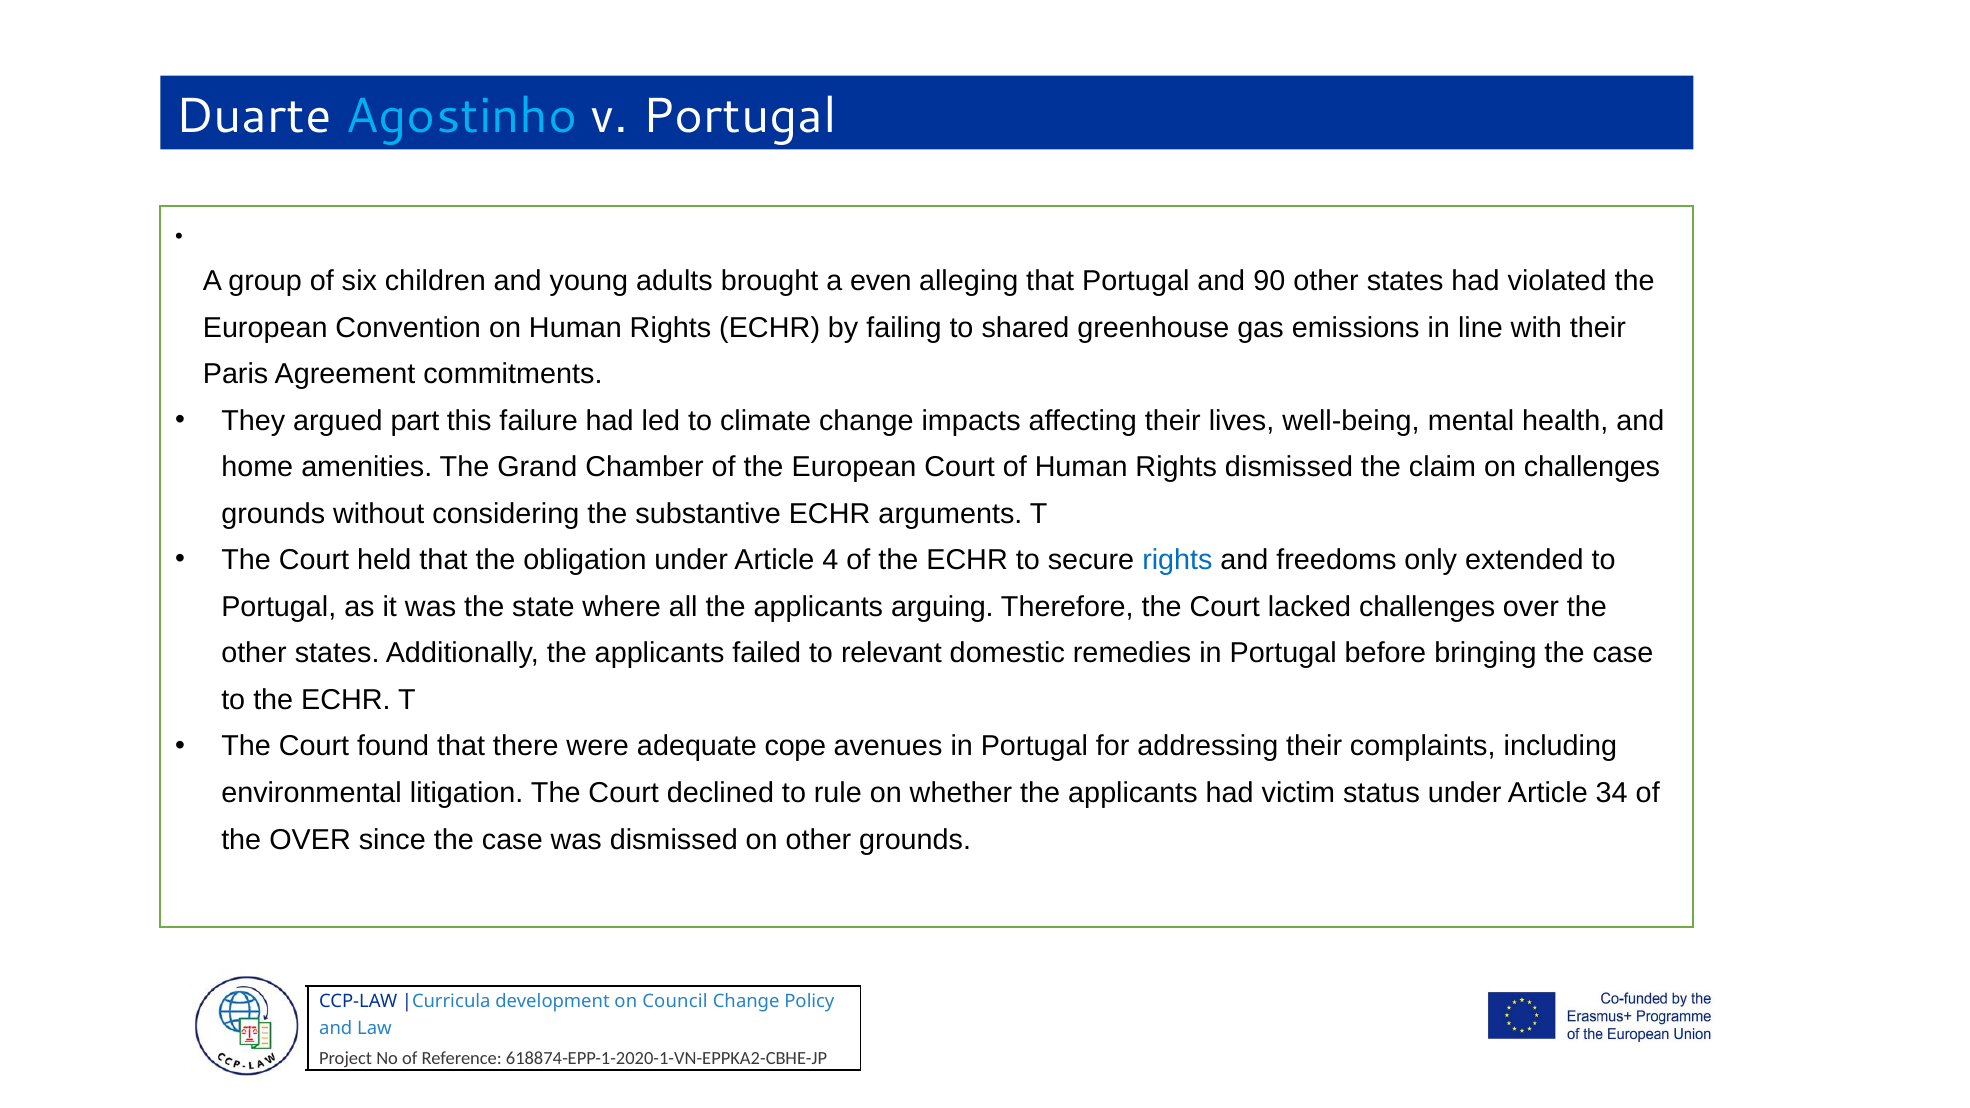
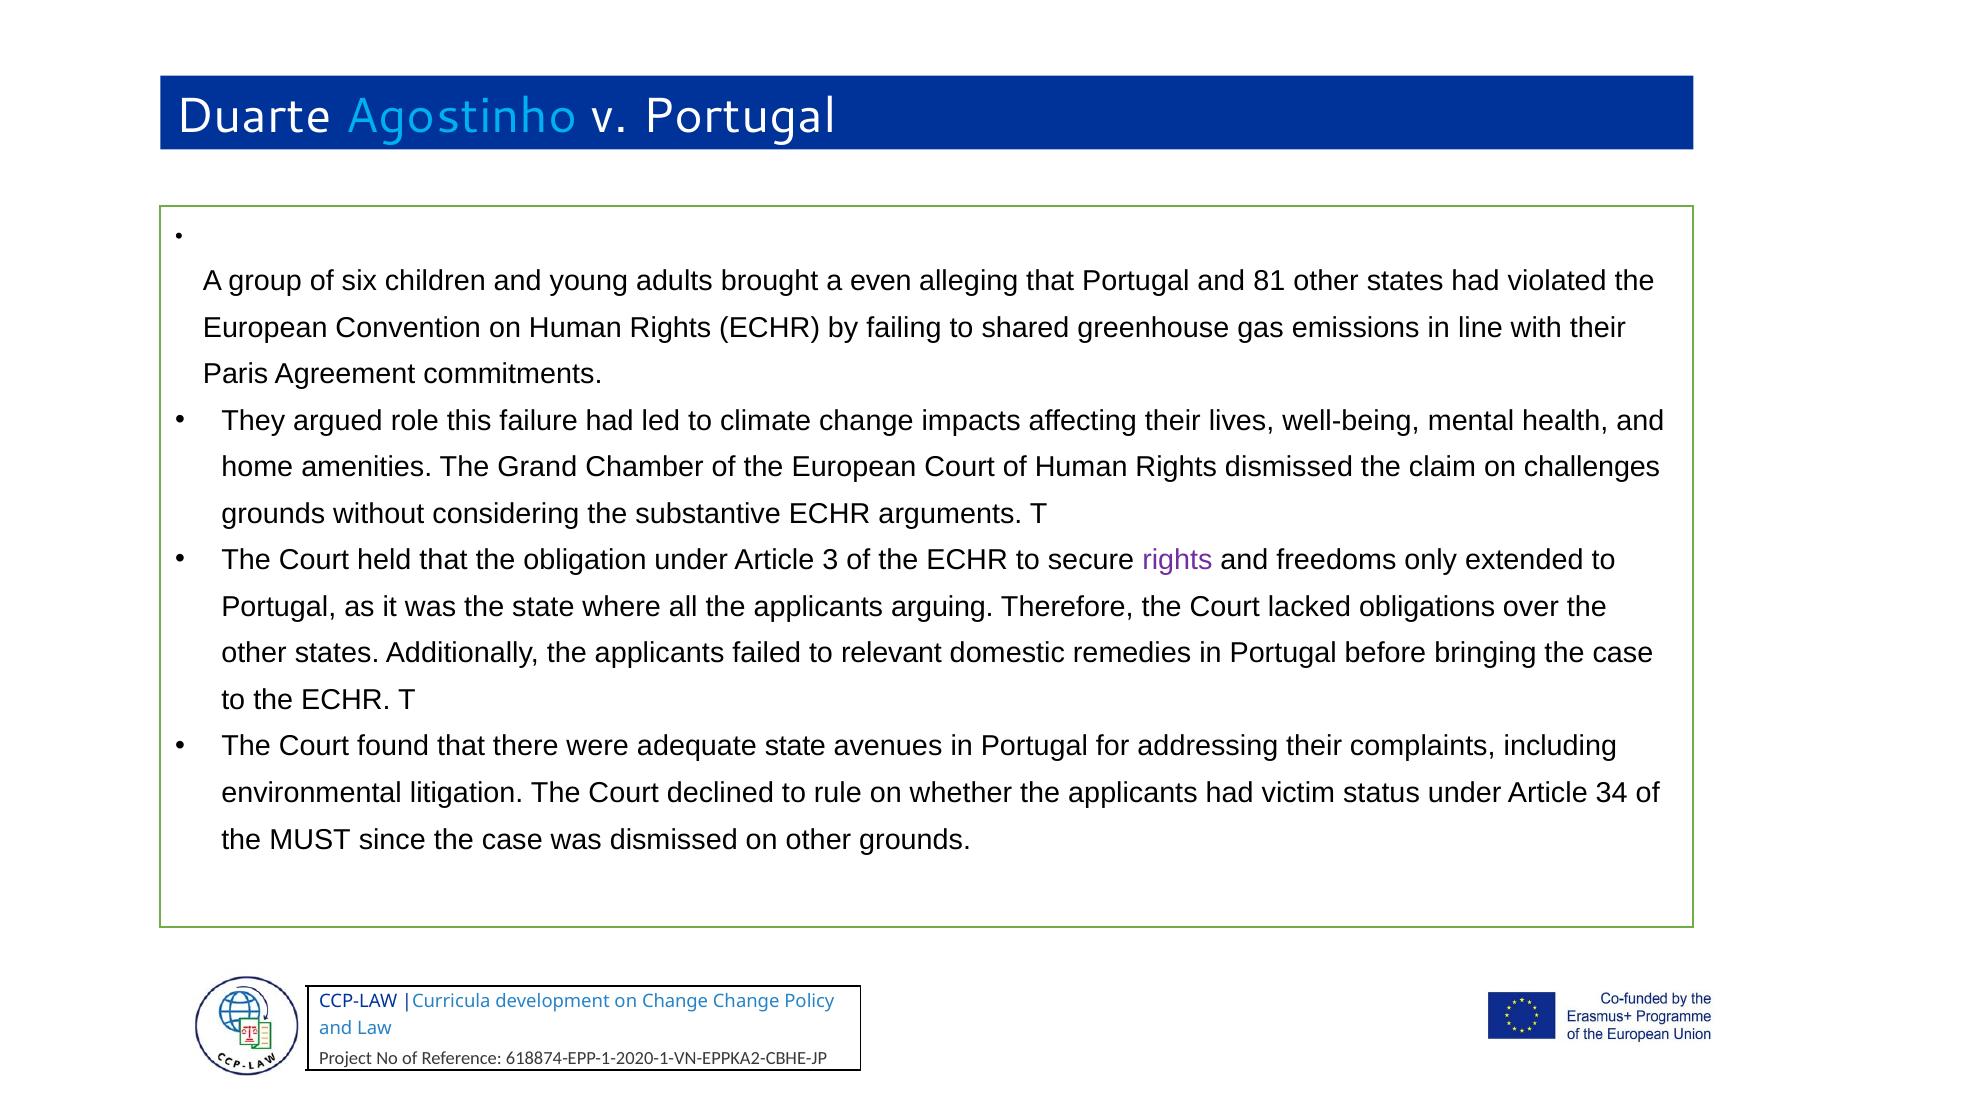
90: 90 -> 81
part: part -> role
4: 4 -> 3
rights at (1177, 560) colour: blue -> purple
lacked challenges: challenges -> obligations
adequate cope: cope -> state
the OVER: OVER -> MUST
on Council: Council -> Change
